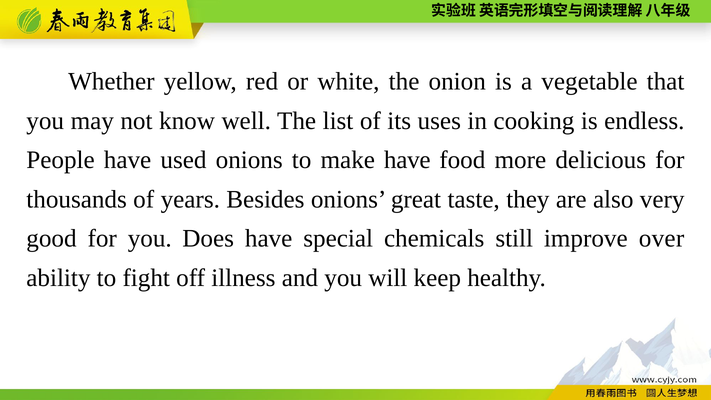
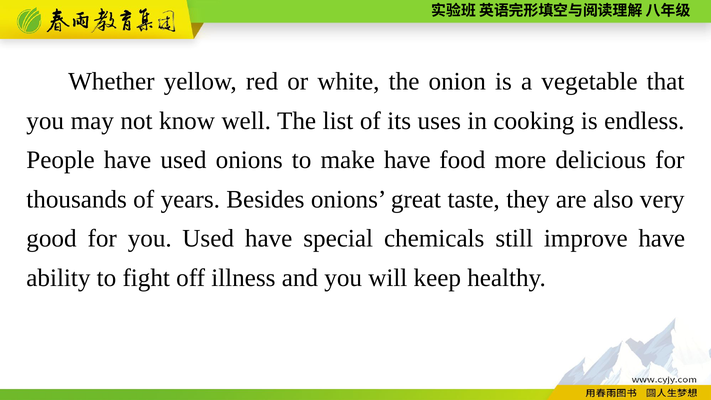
you Does: Does -> Used
improve over: over -> have
